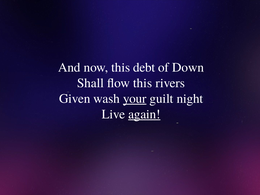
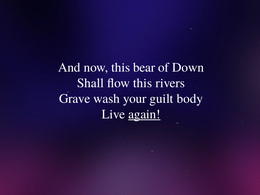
debt: debt -> bear
Given: Given -> Grave
your underline: present -> none
night: night -> body
